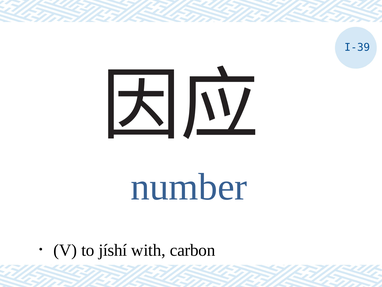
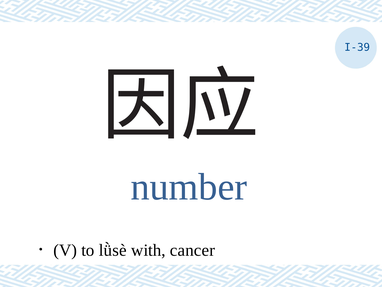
jíshí: jíshí -> lǜsè
carbon: carbon -> cancer
